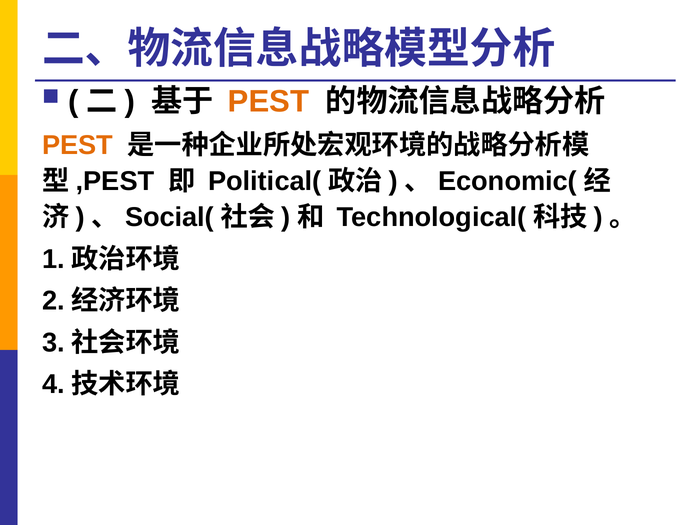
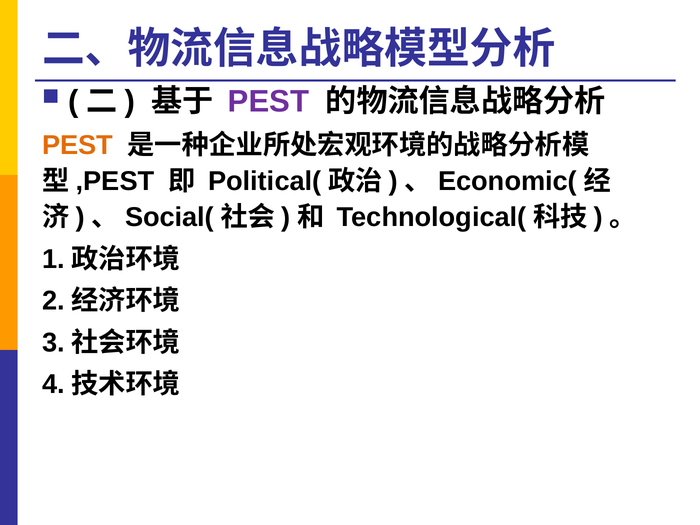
PEST at (269, 102) colour: orange -> purple
